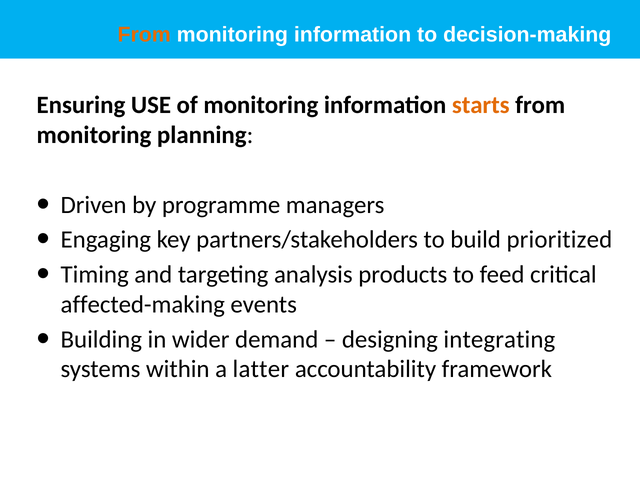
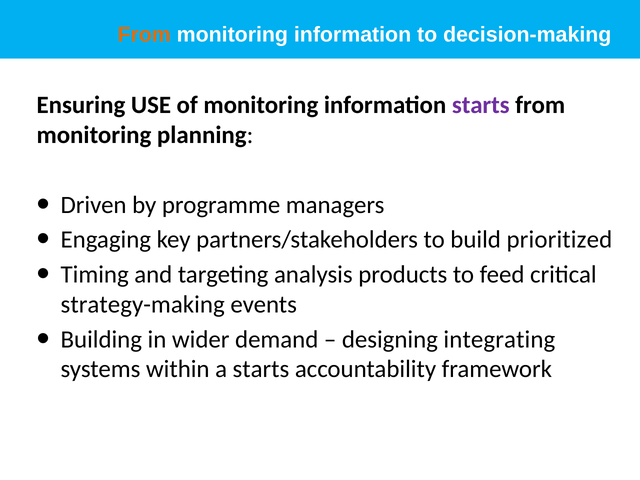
starts at (481, 105) colour: orange -> purple
affected-making: affected-making -> strategy-making
a latter: latter -> starts
